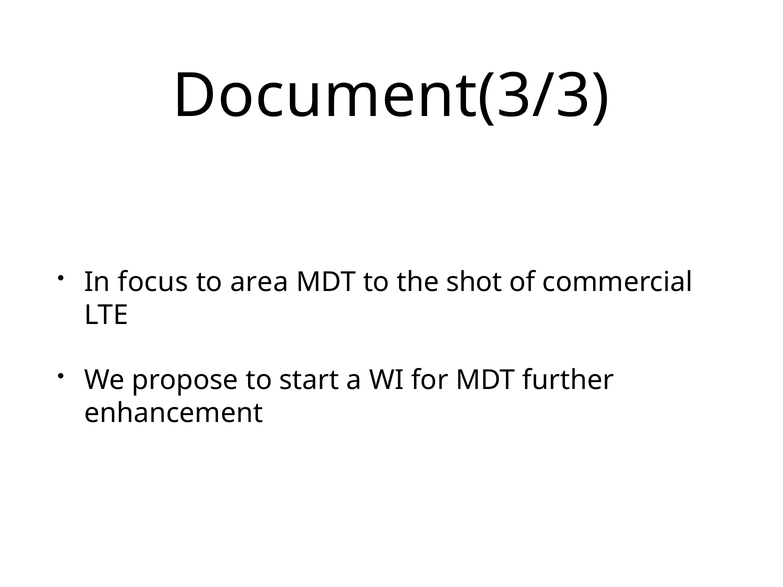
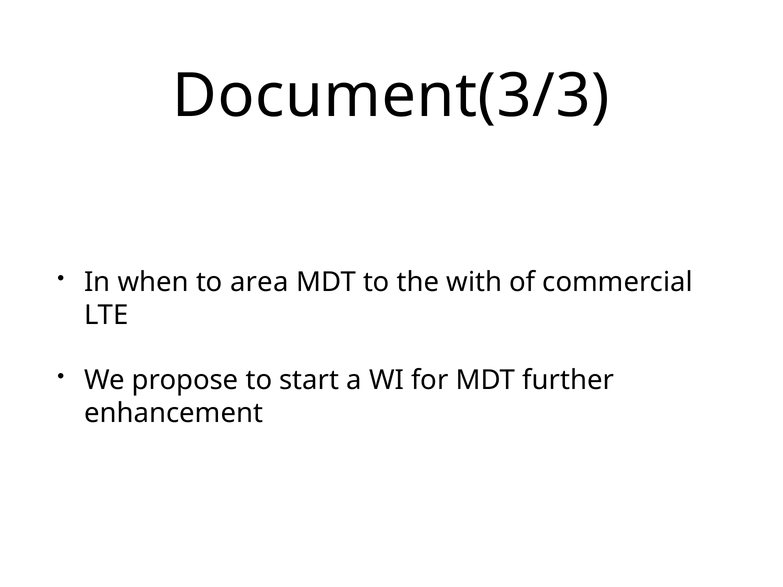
focus: focus -> when
shot: shot -> with
